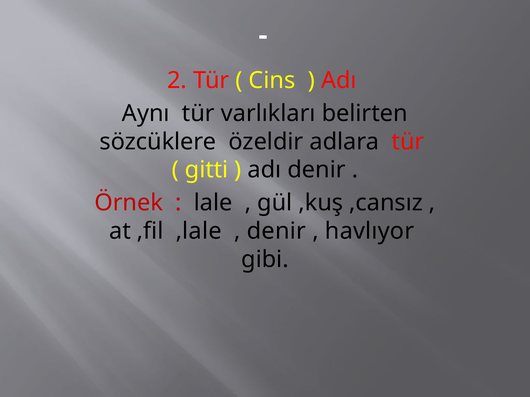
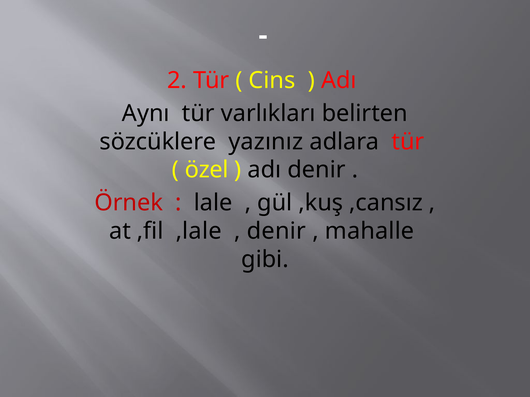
özeldir: özeldir -> yazınız
gitti: gitti -> özel
havlıyor: havlıyor -> mahalle
